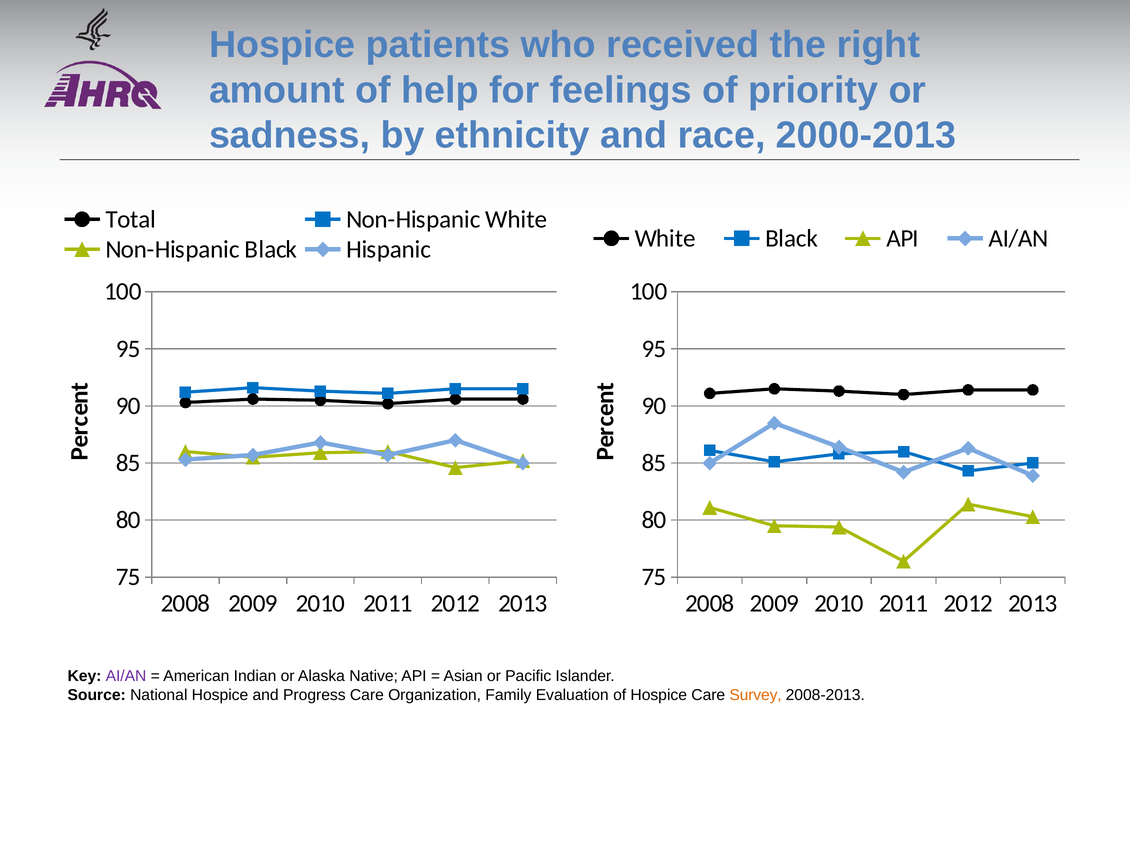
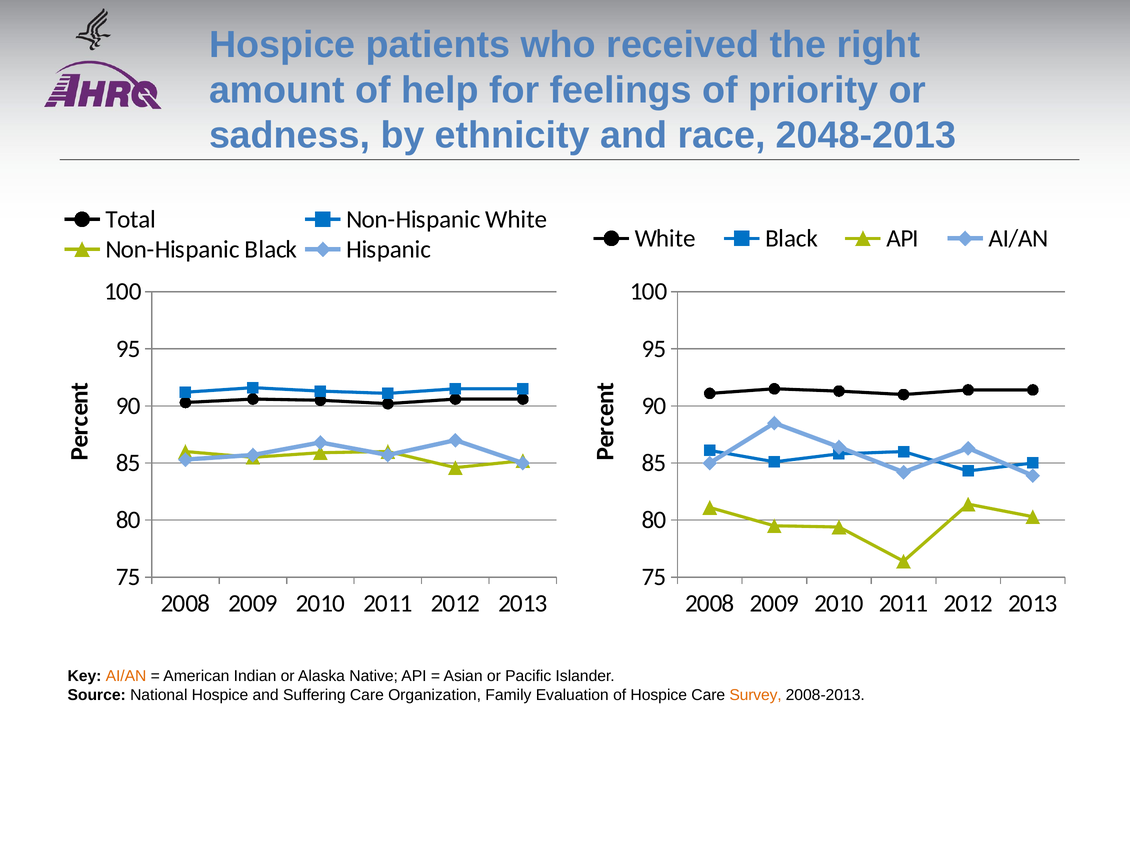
2000-2013: 2000-2013 -> 2048-2013
AI/AN at (126, 676) colour: purple -> orange
Progress: Progress -> Suffering
